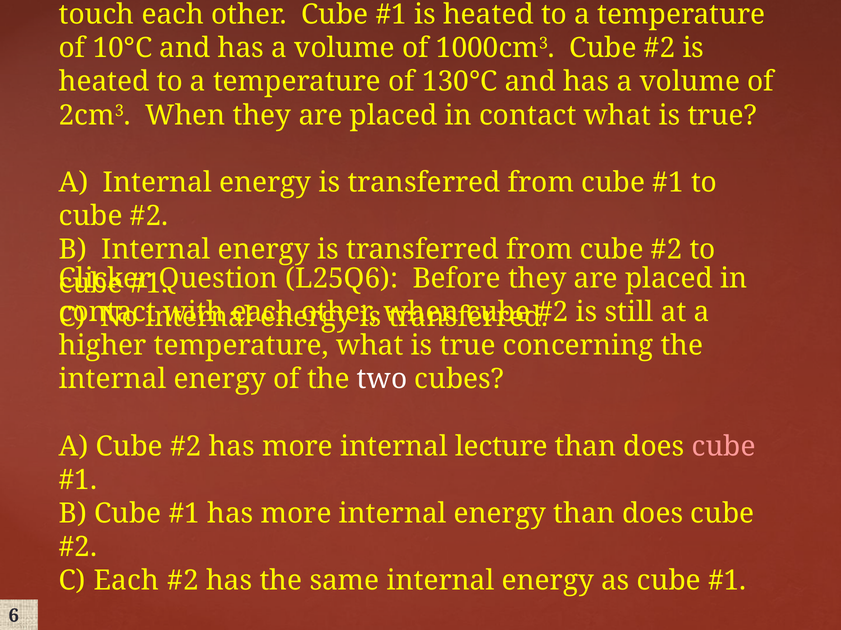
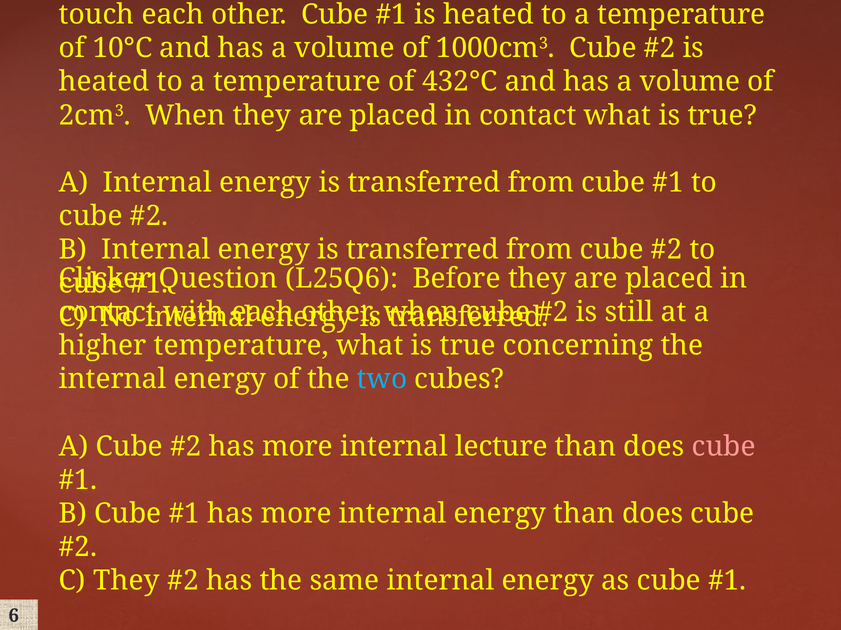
130°C: 130°C -> 432°C
two at (382, 380) colour: white -> light blue
C Each: Each -> They
